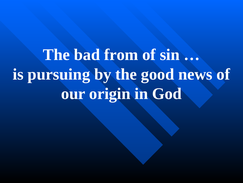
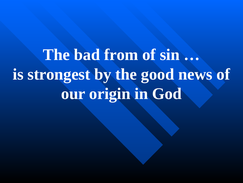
pursuing: pursuing -> strongest
